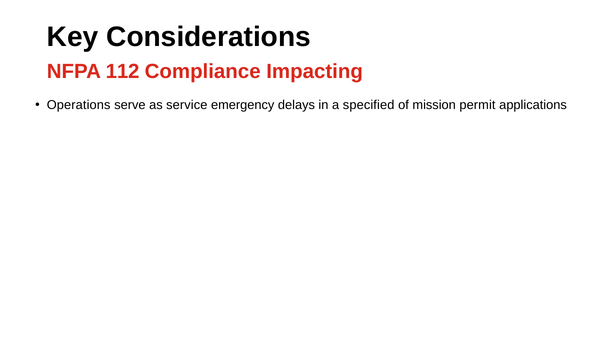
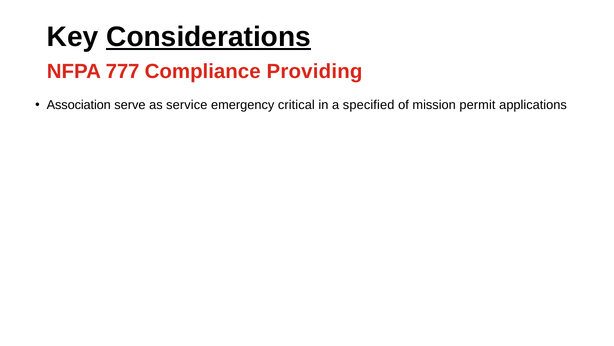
Considerations underline: none -> present
112: 112 -> 777
Impacting: Impacting -> Providing
Operations: Operations -> Association
delays: delays -> critical
